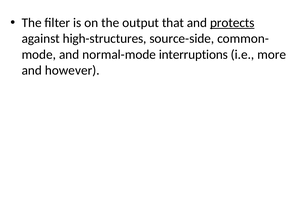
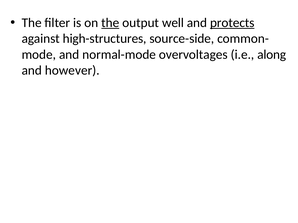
the at (110, 23) underline: none -> present
that: that -> well
interruptions: interruptions -> overvoltages
more: more -> along
